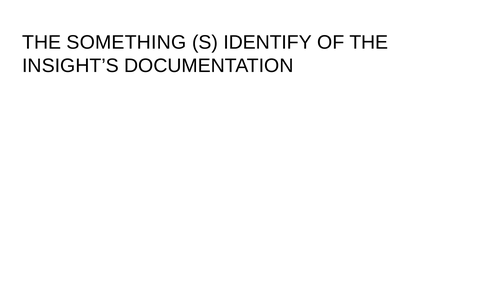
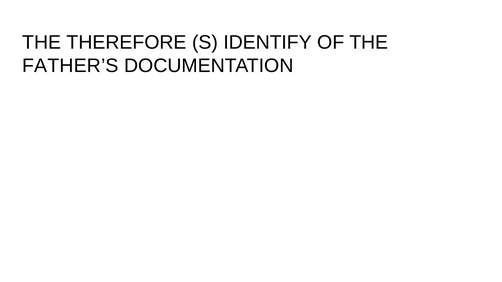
SOMETHING: SOMETHING -> THEREFORE
INSIGHT’S: INSIGHT’S -> FATHER’S
